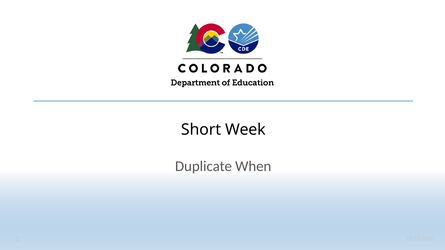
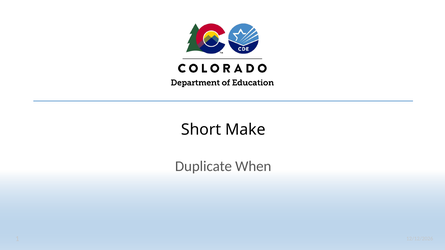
Week: Week -> Make
